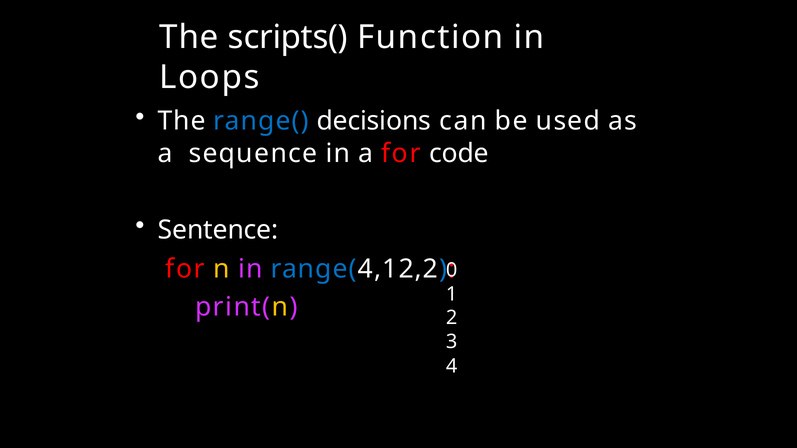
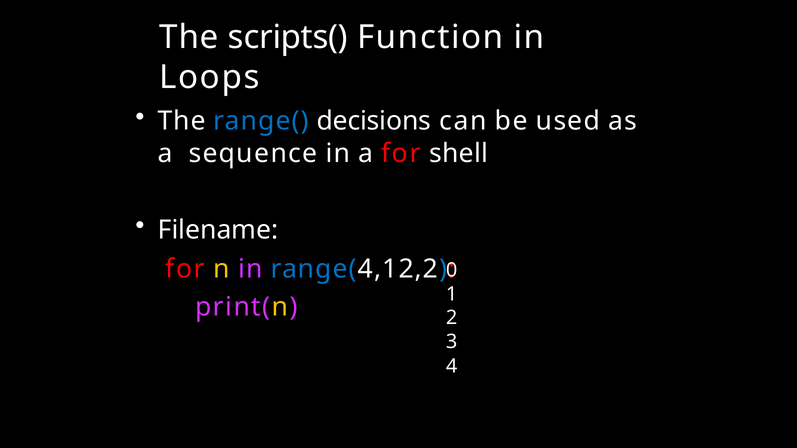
code: code -> shell
Sentence: Sentence -> Filename
